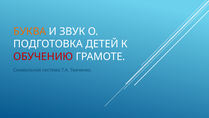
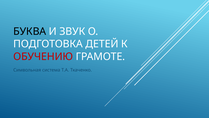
БУКВА colour: orange -> black
